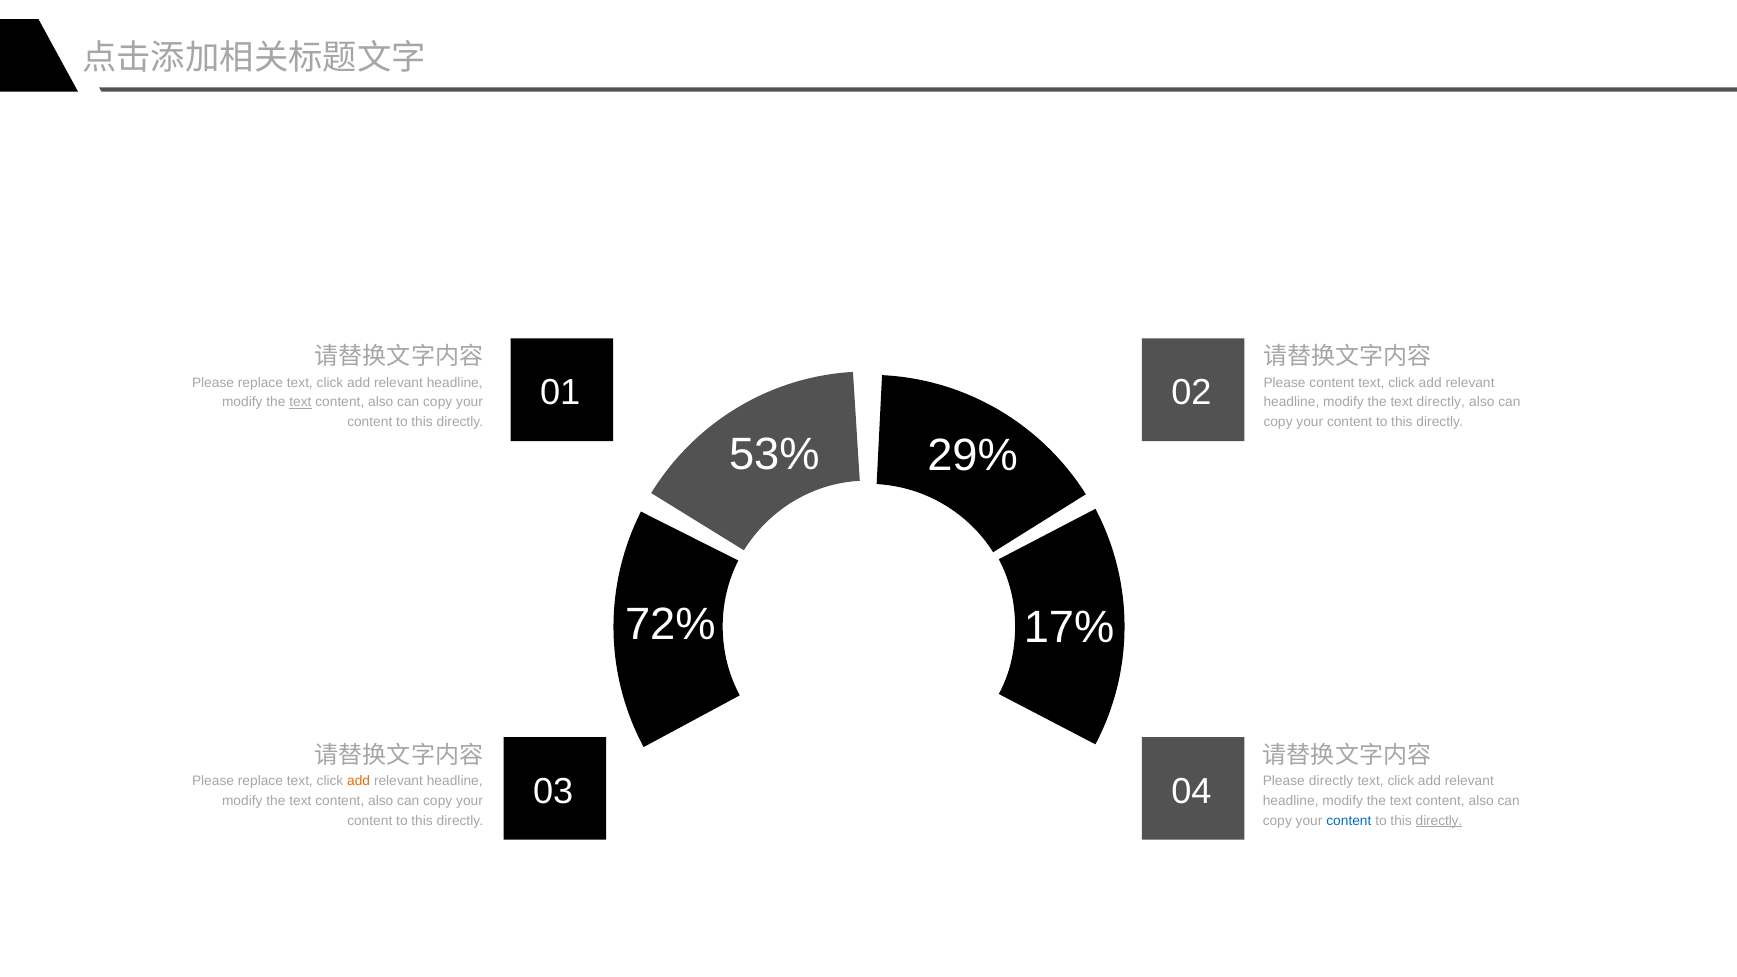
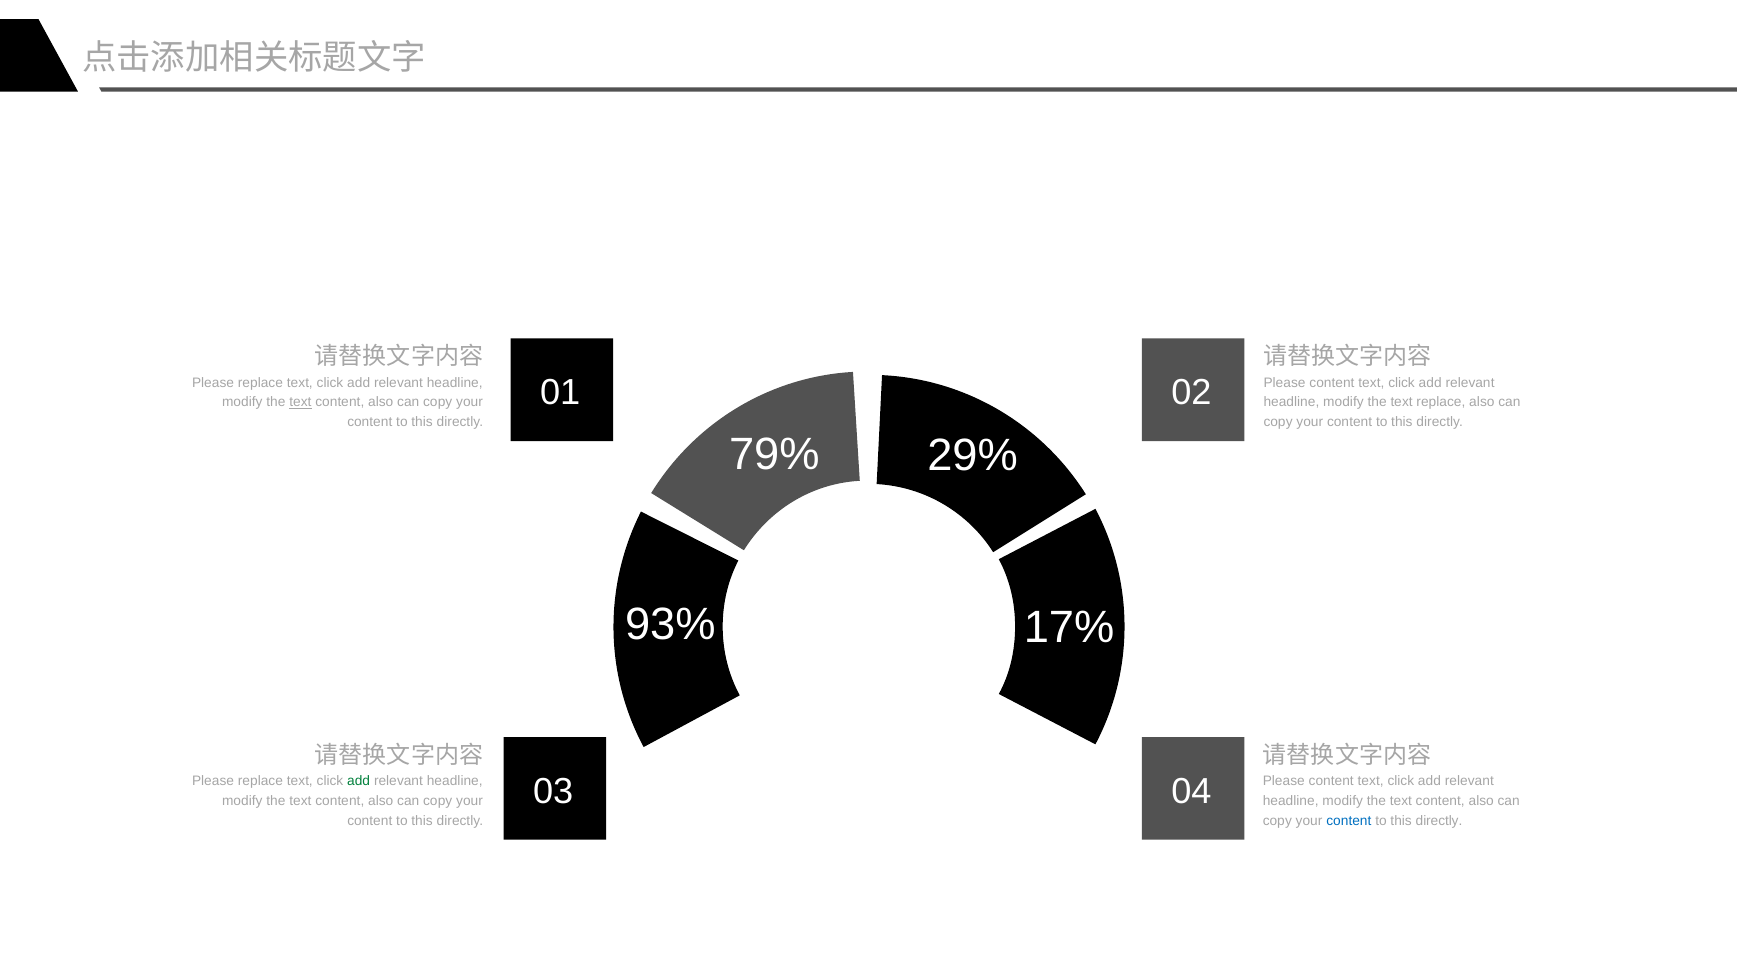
text directly: directly -> replace
53%: 53% -> 79%
72%: 72% -> 93%
add at (359, 781) colour: orange -> green
directly at (1331, 781): directly -> content
directly at (1439, 821) underline: present -> none
